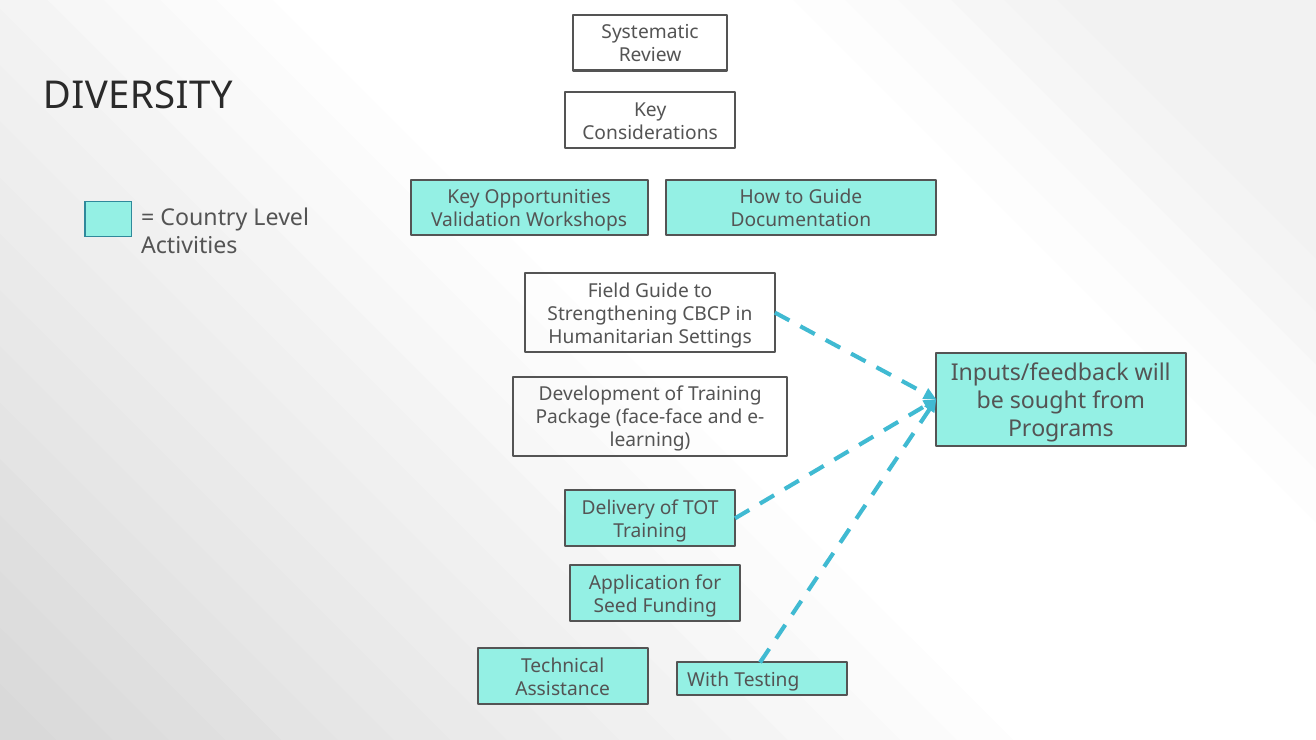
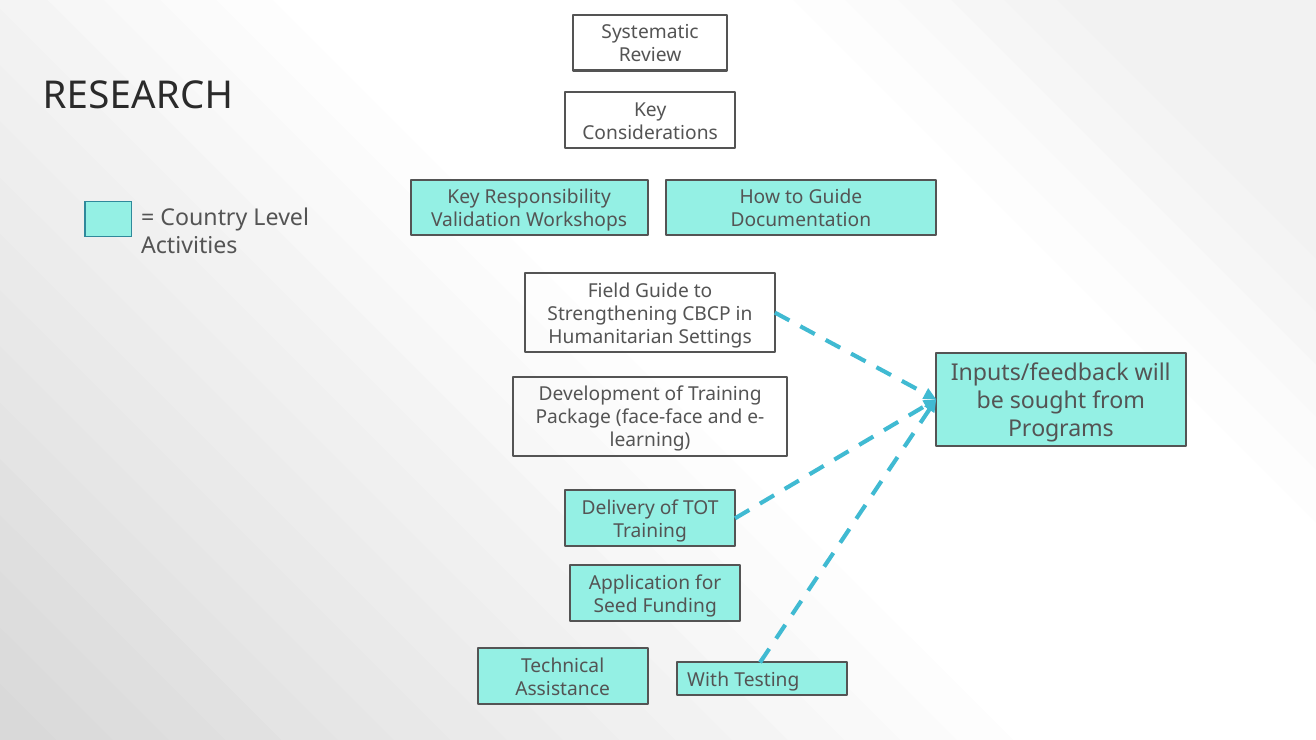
DIVERSITY: DIVERSITY -> RESEARCH
Opportunities: Opportunities -> Responsibility
